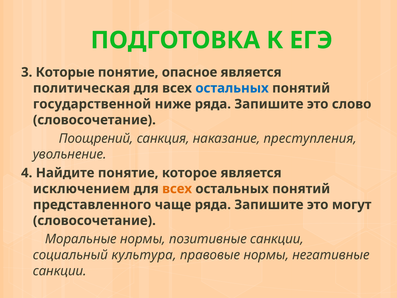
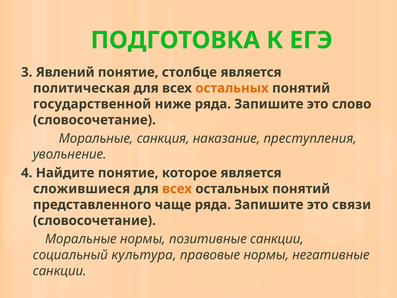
Которые: Которые -> Явлений
опасное: опасное -> столбце
остальных at (232, 88) colour: blue -> orange
Поощрений at (96, 138): Поощрений -> Моральные
исключением: исключением -> сложившиеся
могут: могут -> связи
